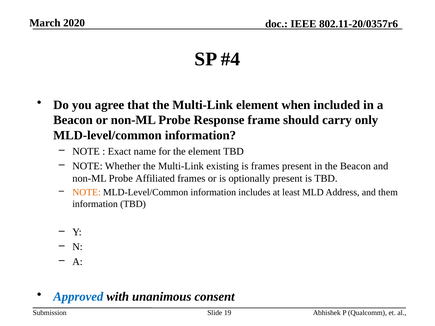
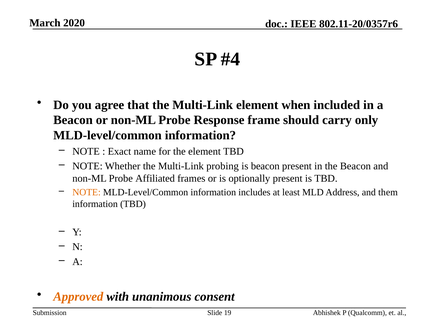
existing: existing -> probing
is frames: frames -> beacon
Approved colour: blue -> orange
